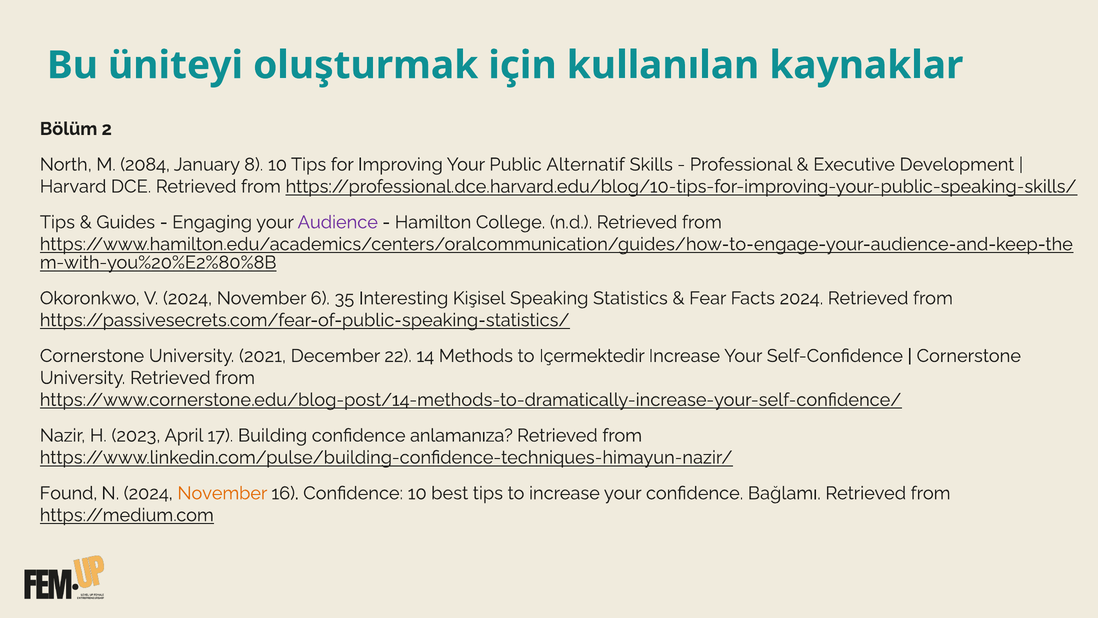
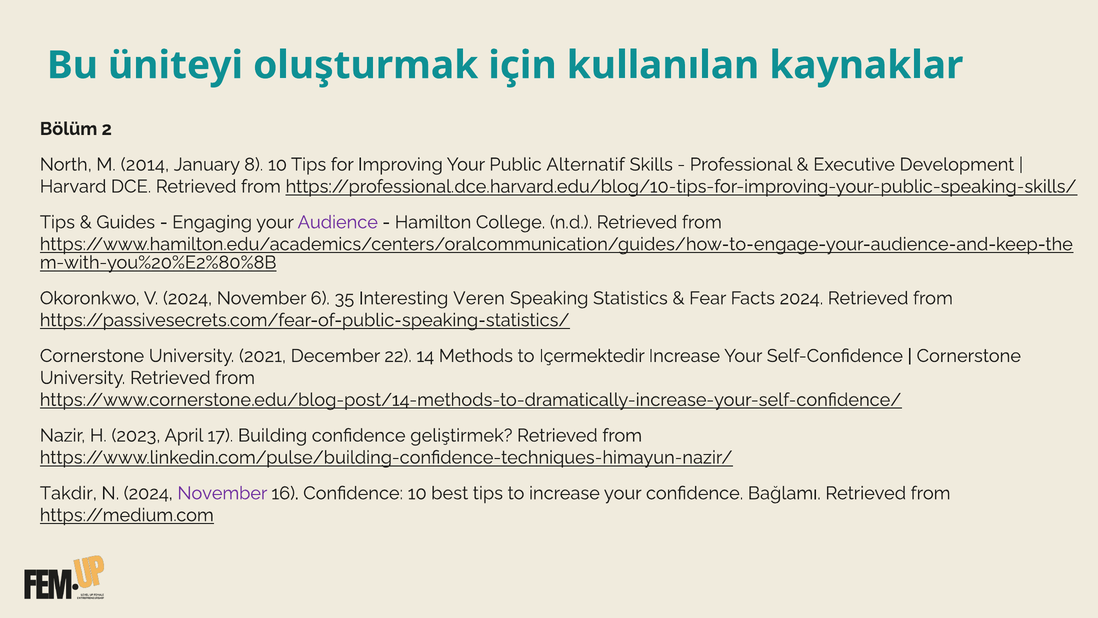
2084: 2084 -> 2014
Kişisel: Kişisel -> Veren
anlamanıza: anlamanıza -> geliştirmek
Found: Found -> Takdir
November at (222, 493) colour: orange -> purple
